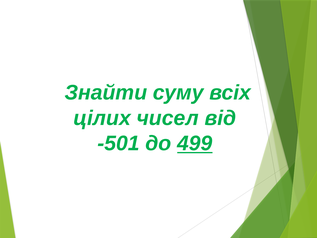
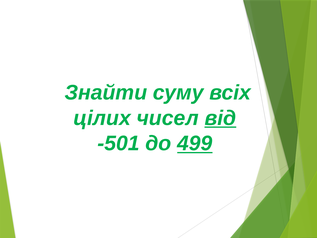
від underline: none -> present
